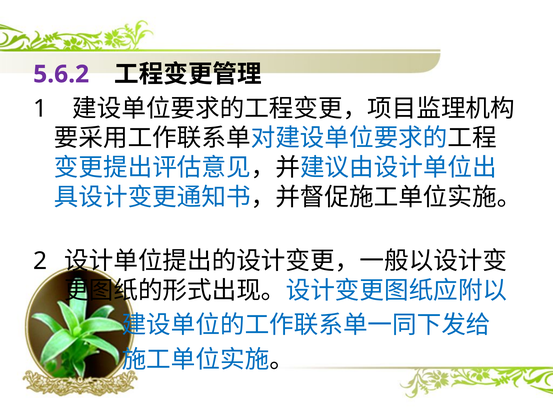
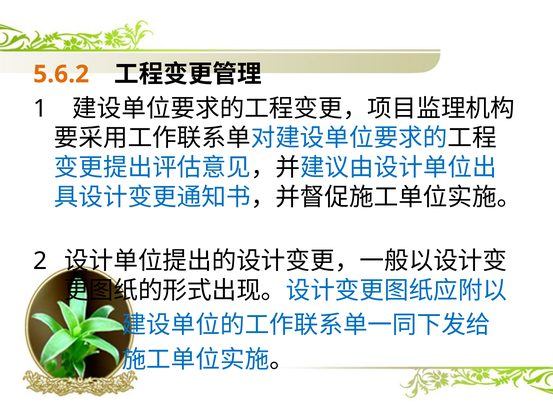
5.6.2 colour: purple -> orange
